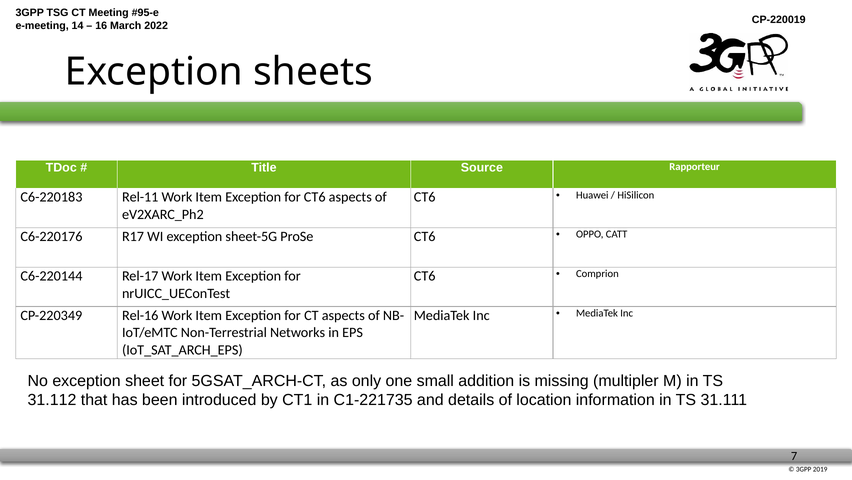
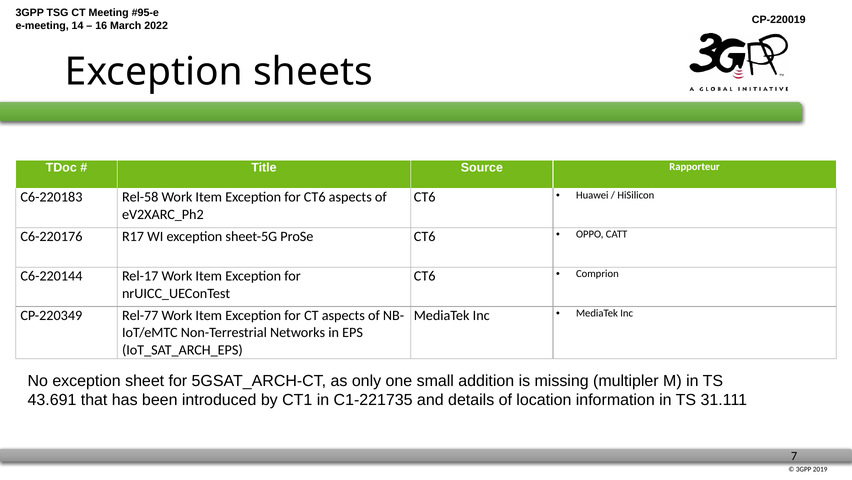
Rel-11: Rel-11 -> Rel-58
Rel-16: Rel-16 -> Rel-77
31.112: 31.112 -> 43.691
